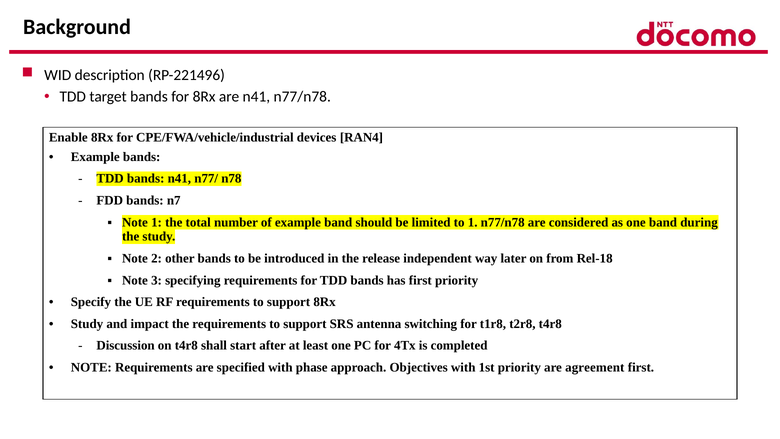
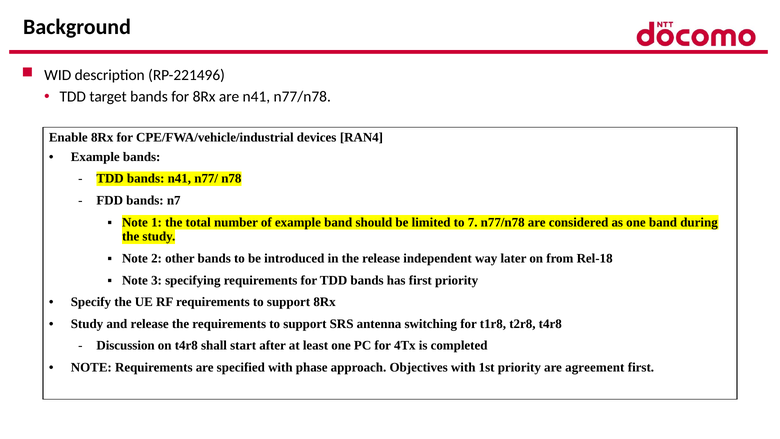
to 1: 1 -> 7
and impact: impact -> release
